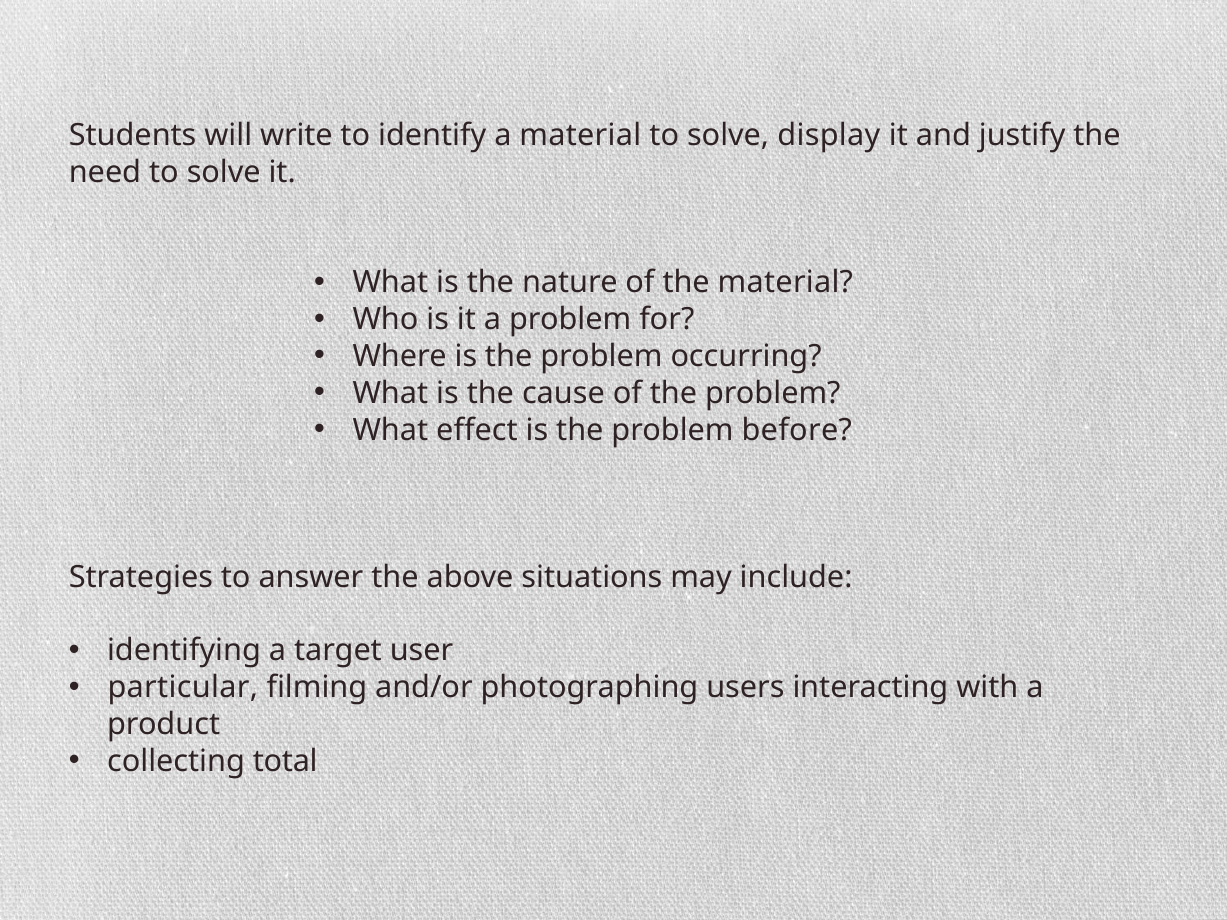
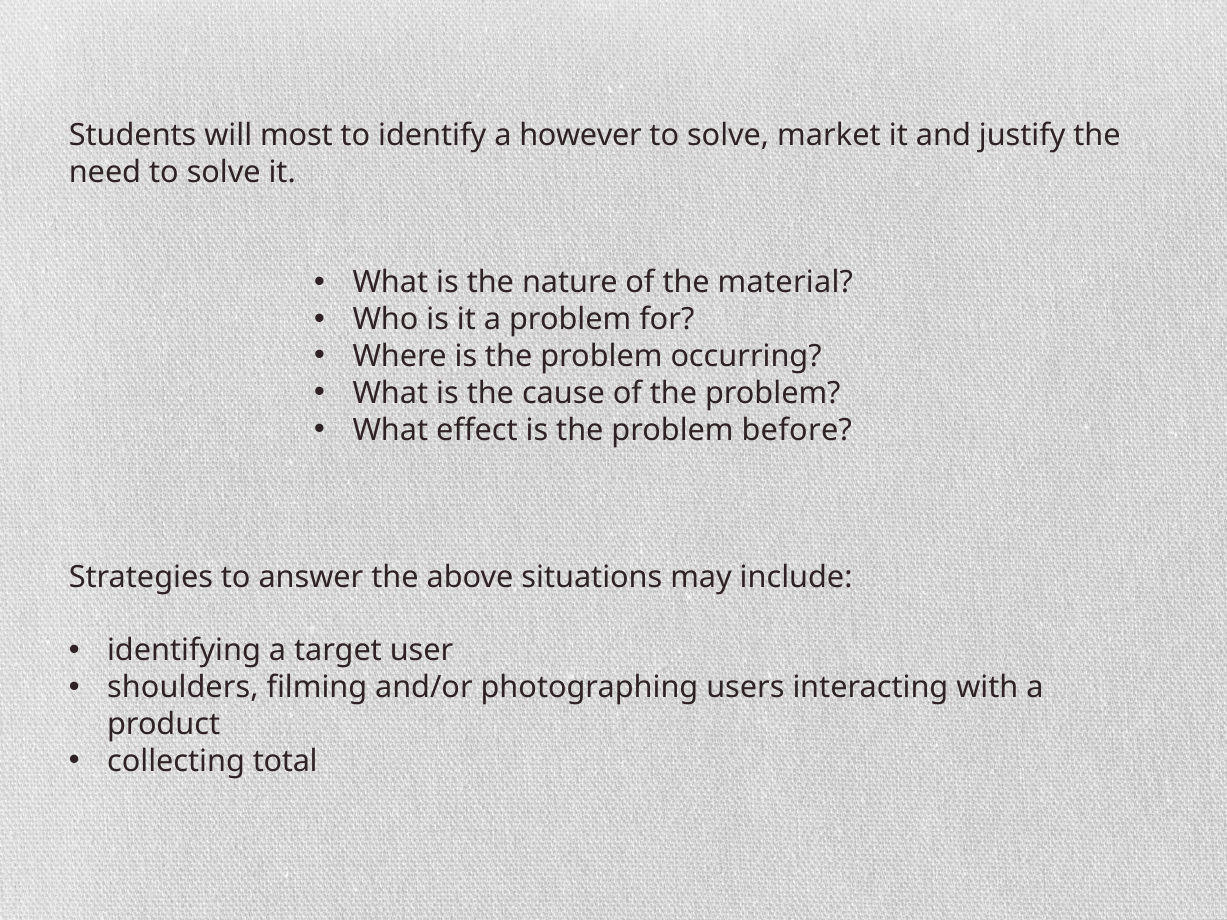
write: write -> most
a material: material -> however
display: display -> market
particular: particular -> shoulders
